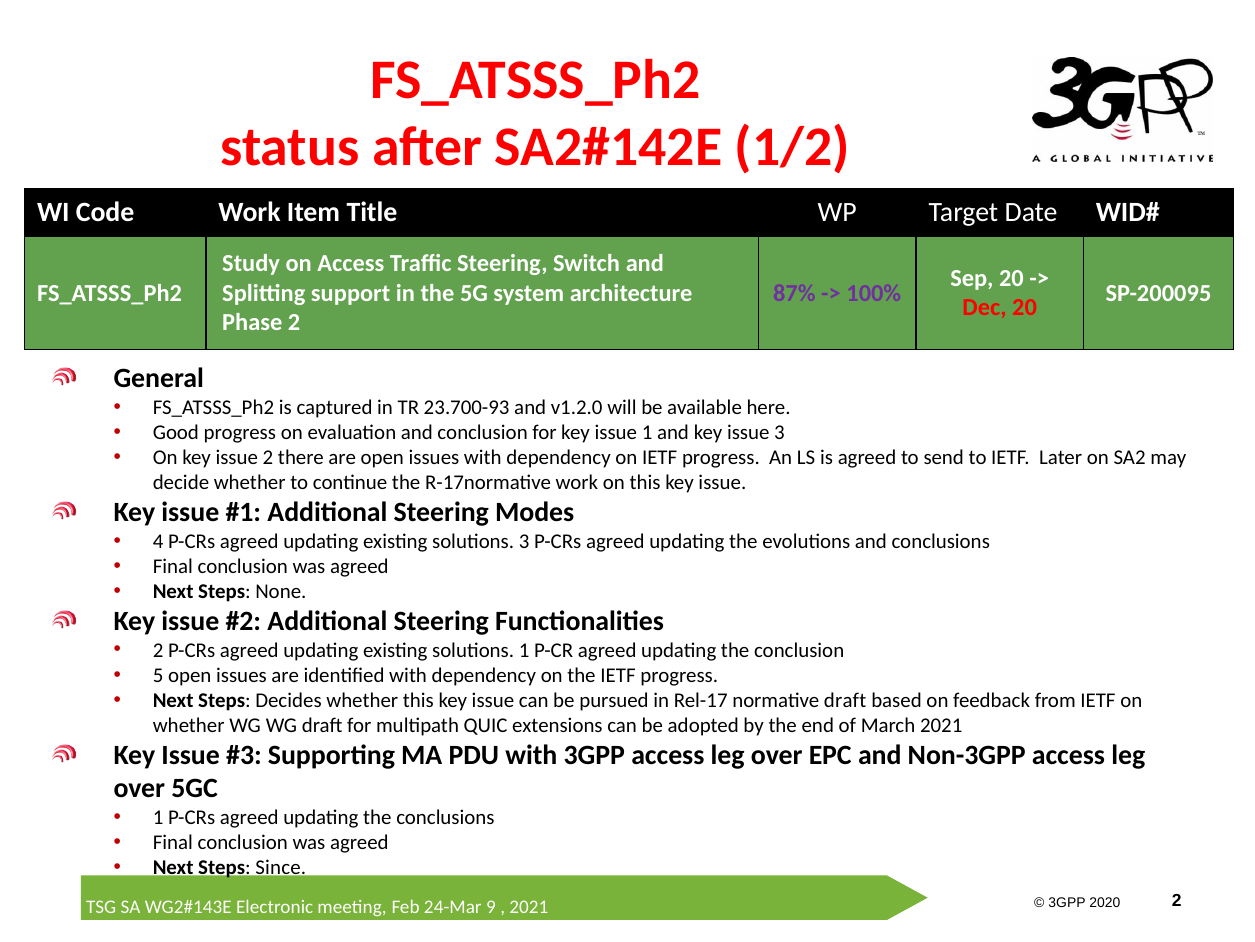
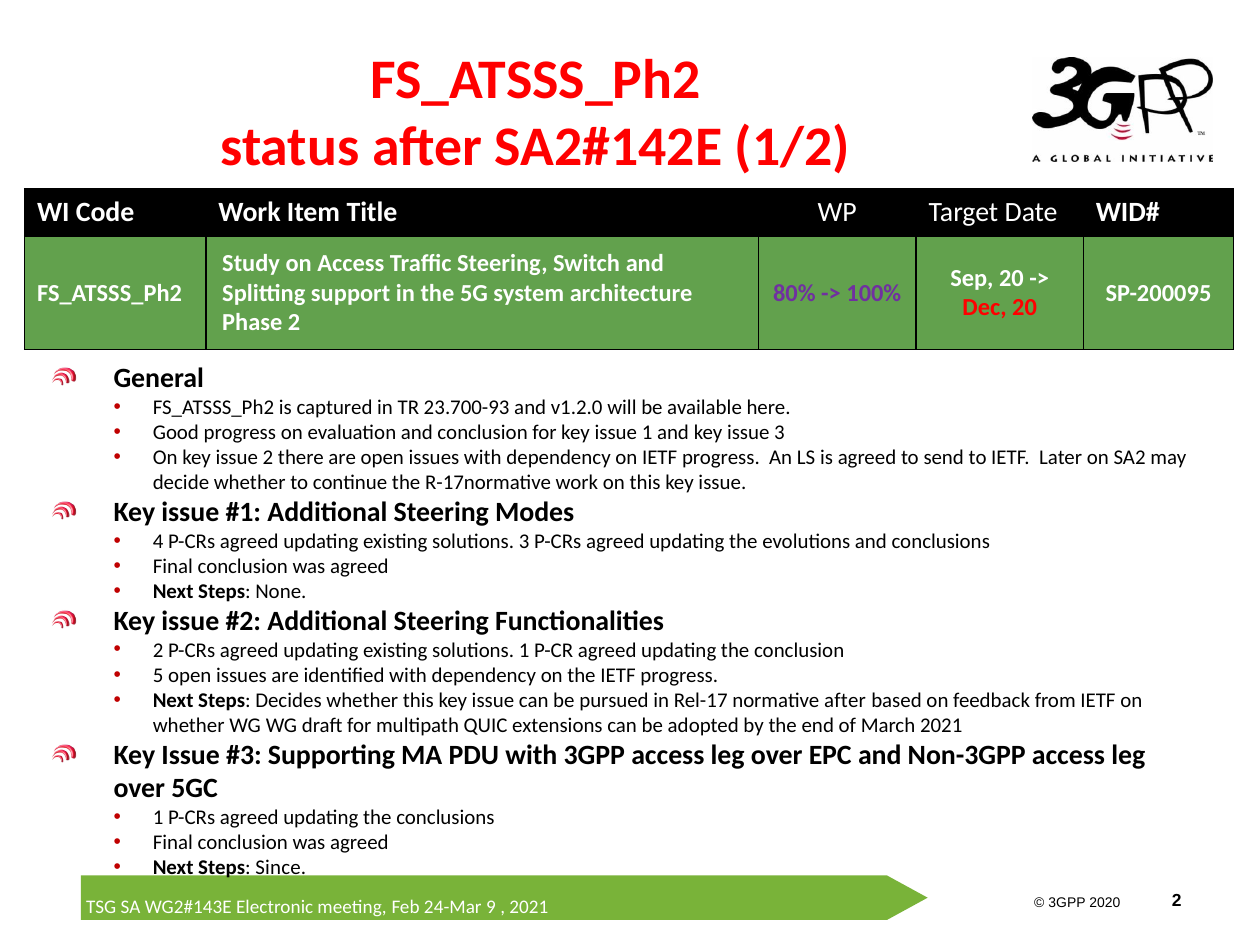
87%: 87% -> 80%
normative draft: draft -> after
